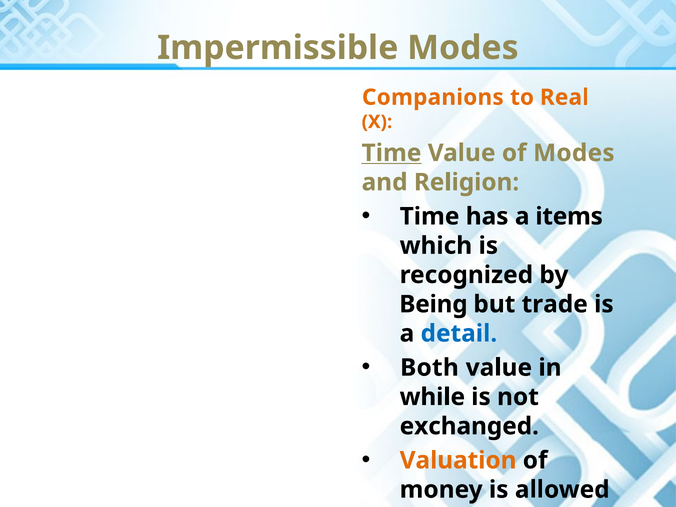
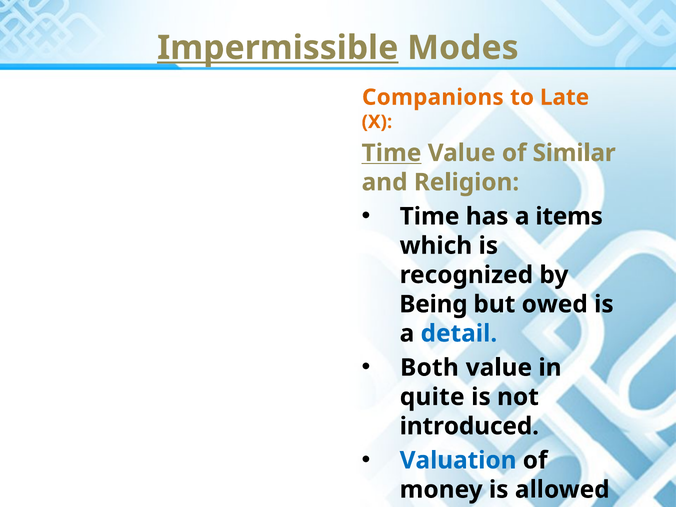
Impermissible underline: none -> present
Real: Real -> Late
of Modes: Modes -> Similar
trade: trade -> owed
while: while -> quite
exchanged: exchanged -> introduced
Valuation colour: orange -> blue
